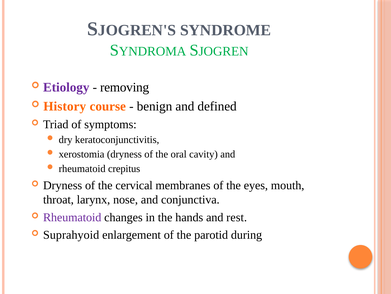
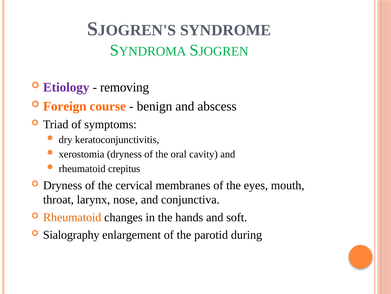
History: History -> Foreign
defined: defined -> abscess
Rheumatoid at (72, 217) colour: purple -> orange
rest: rest -> soft
Suprahyoid: Suprahyoid -> Sialography
